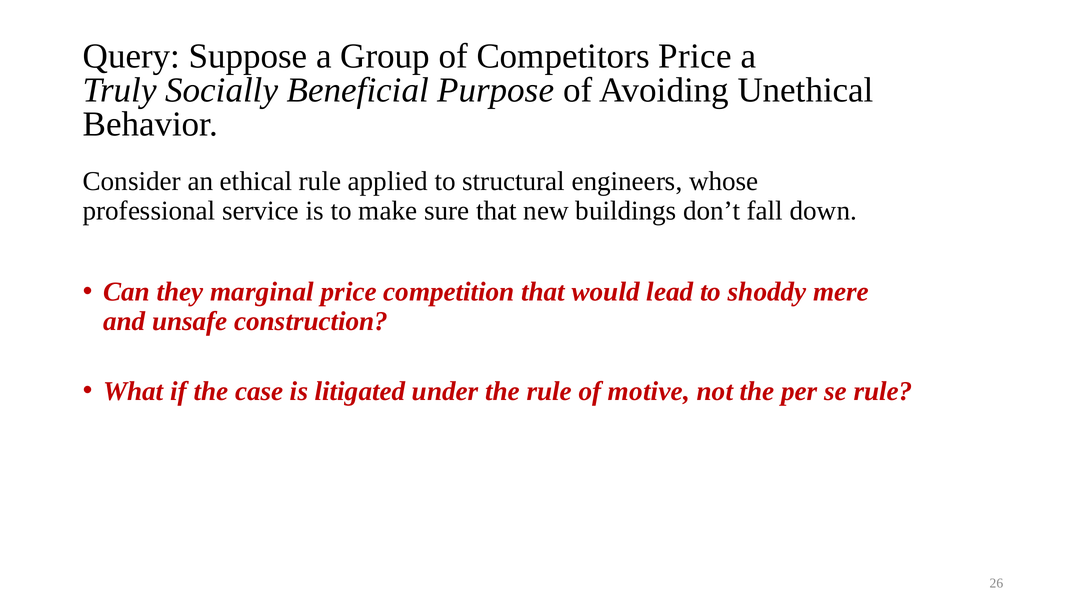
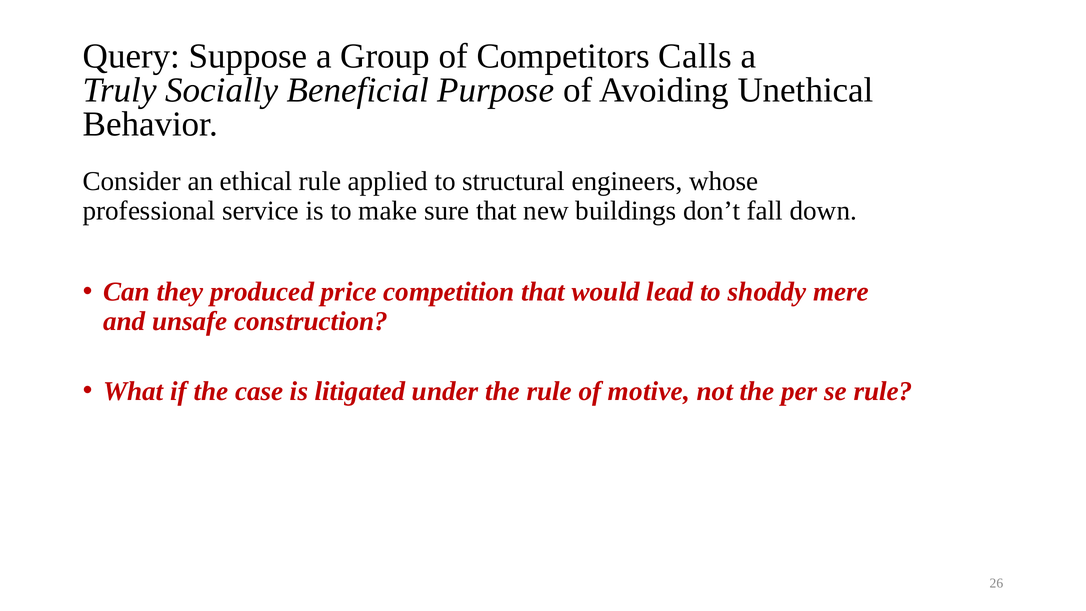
Competitors Price: Price -> Calls
marginal: marginal -> produced
